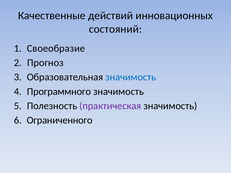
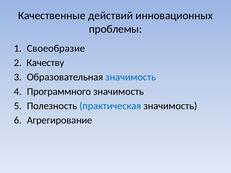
состояний: состояний -> проблемы
Прогноз: Прогноз -> Качеству
практическая colour: purple -> blue
Ограниченного: Ограниченного -> Агрегирование
